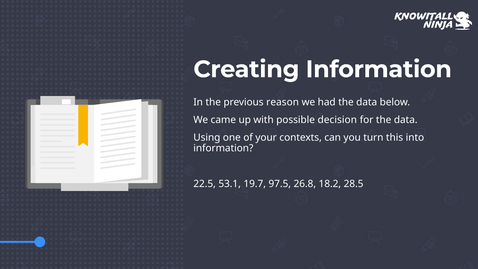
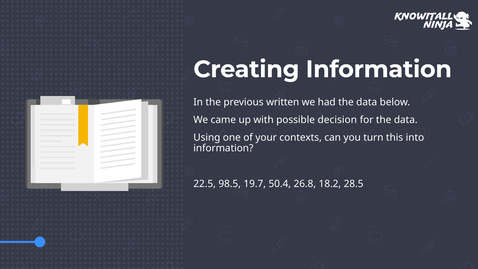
reason: reason -> written
53.1: 53.1 -> 98.5
97.5: 97.5 -> 50.4
